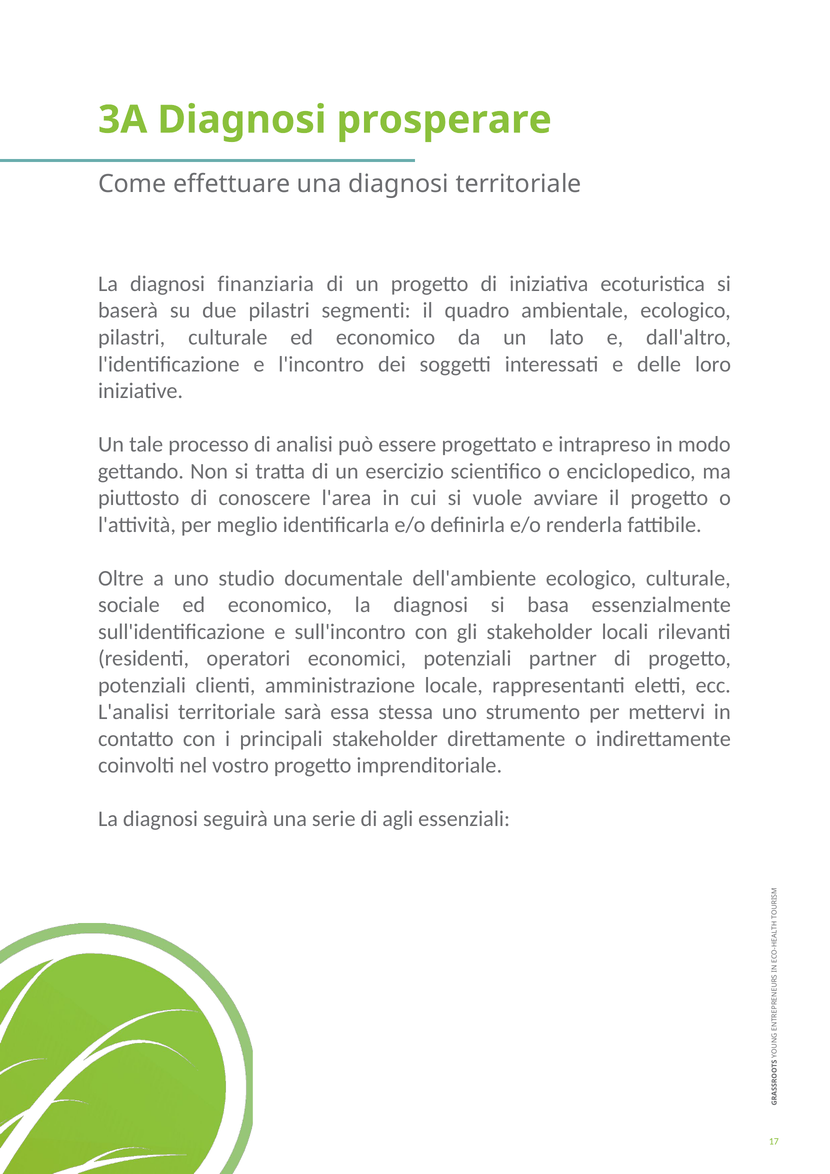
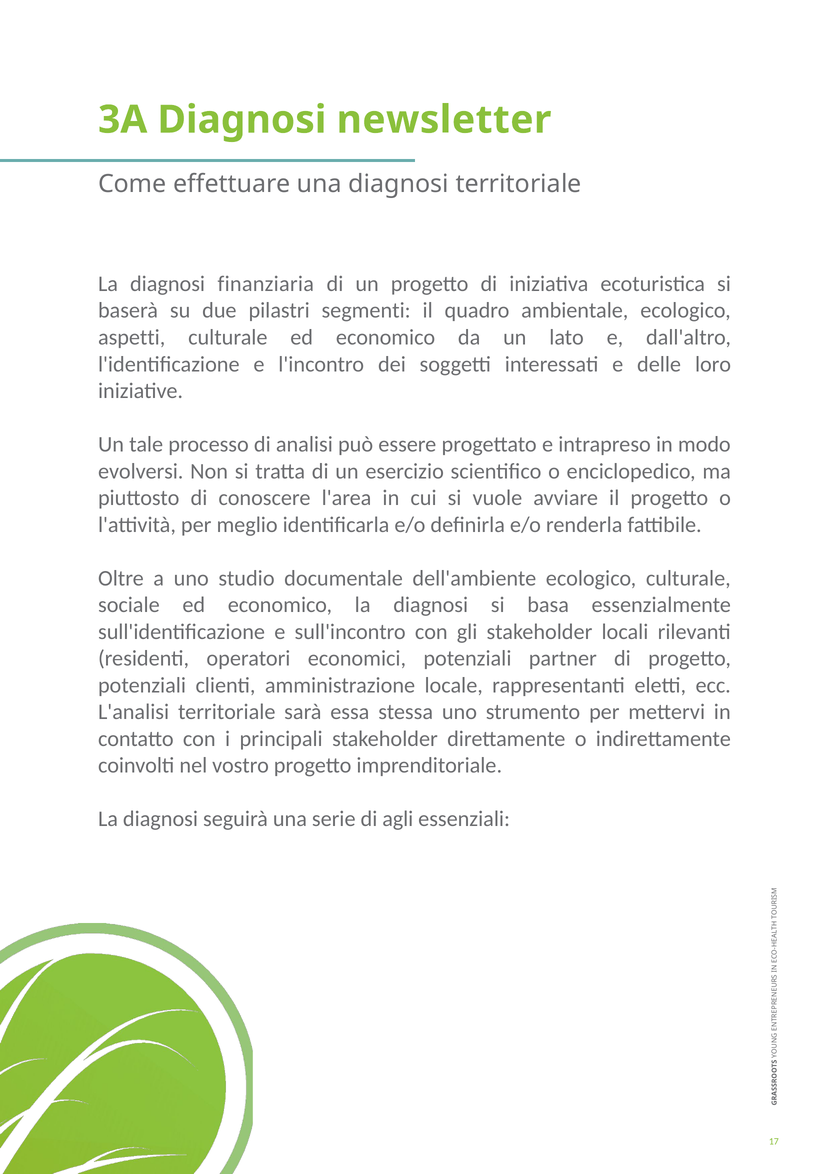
prosperare: prosperare -> newsletter
pilastri at (132, 337): pilastri -> aspetti
gettando: gettando -> evolversi
